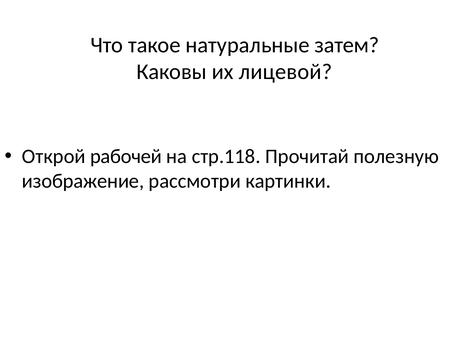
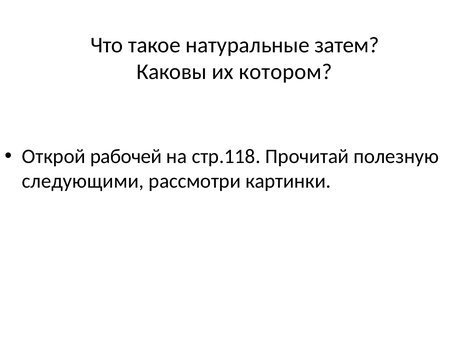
лицевой: лицевой -> котором
изображение: изображение -> следующими
